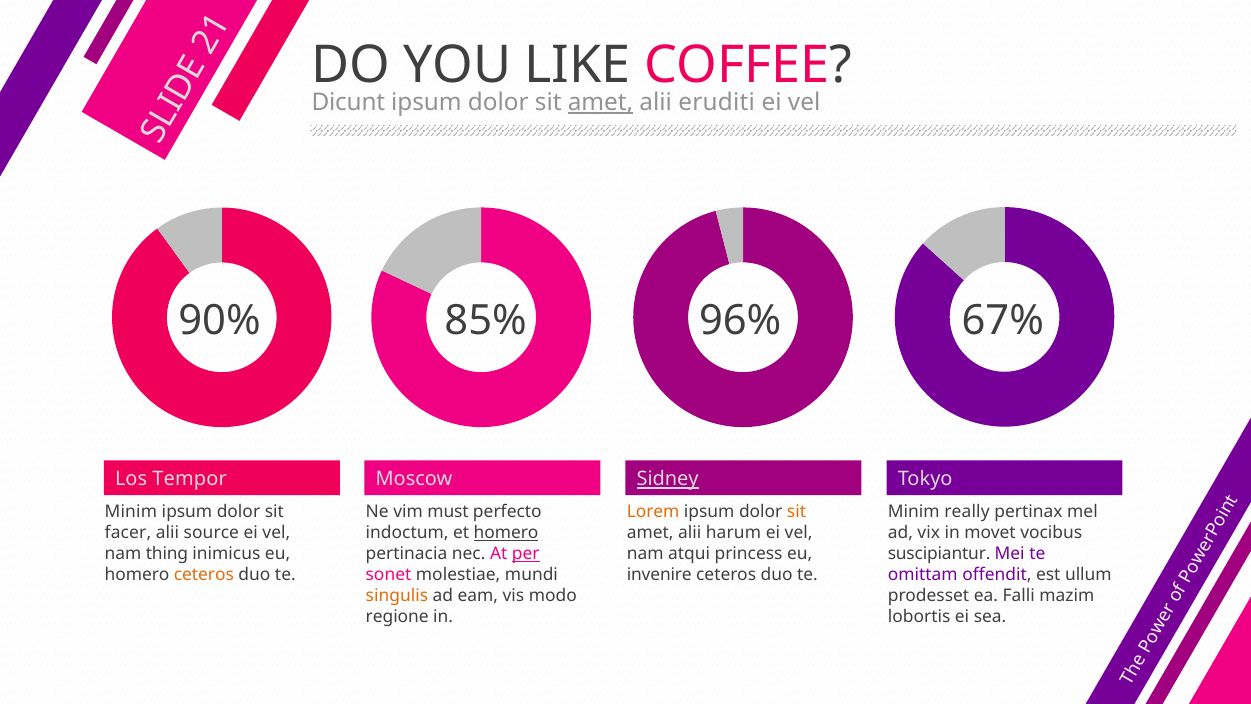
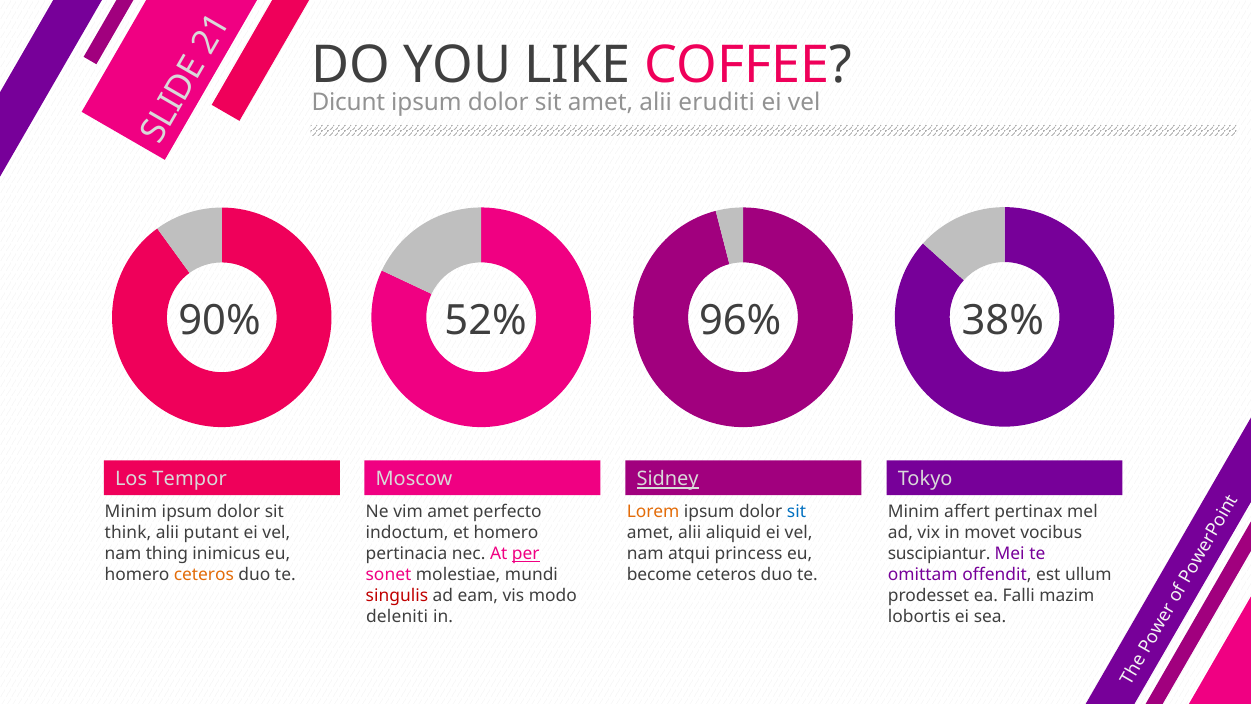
amet at (601, 103) underline: present -> none
85%: 85% -> 52%
67%: 67% -> 38%
vim must: must -> amet
sit at (796, 512) colour: orange -> blue
really: really -> affert
facer: facer -> think
source: source -> putant
homero at (506, 533) underline: present -> none
harum: harum -> aliquid
invenire: invenire -> become
singulis colour: orange -> red
regione: regione -> deleniti
